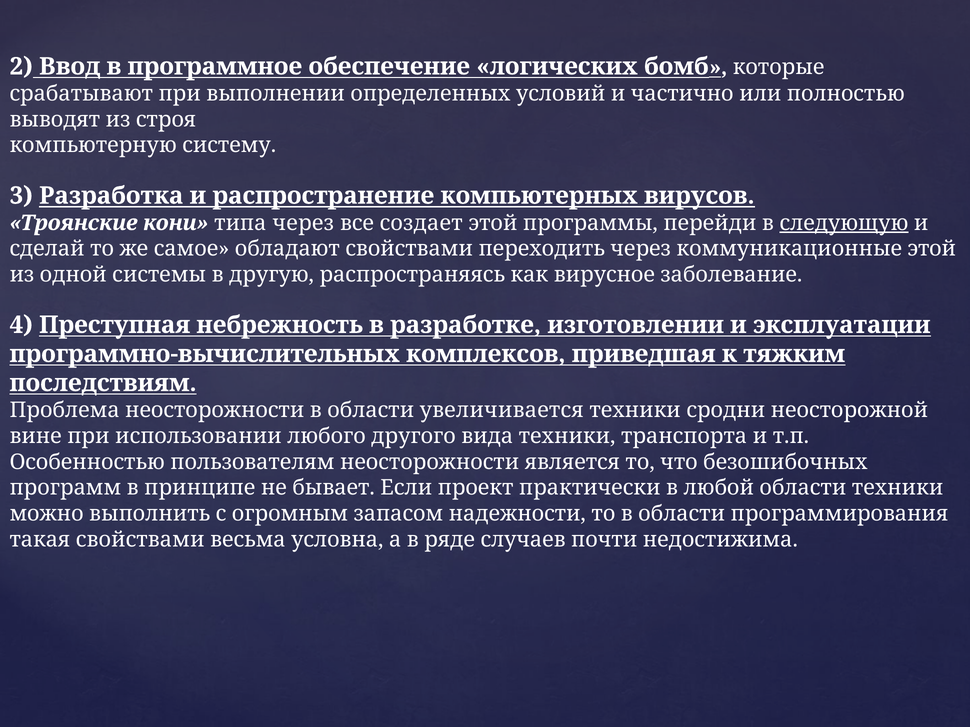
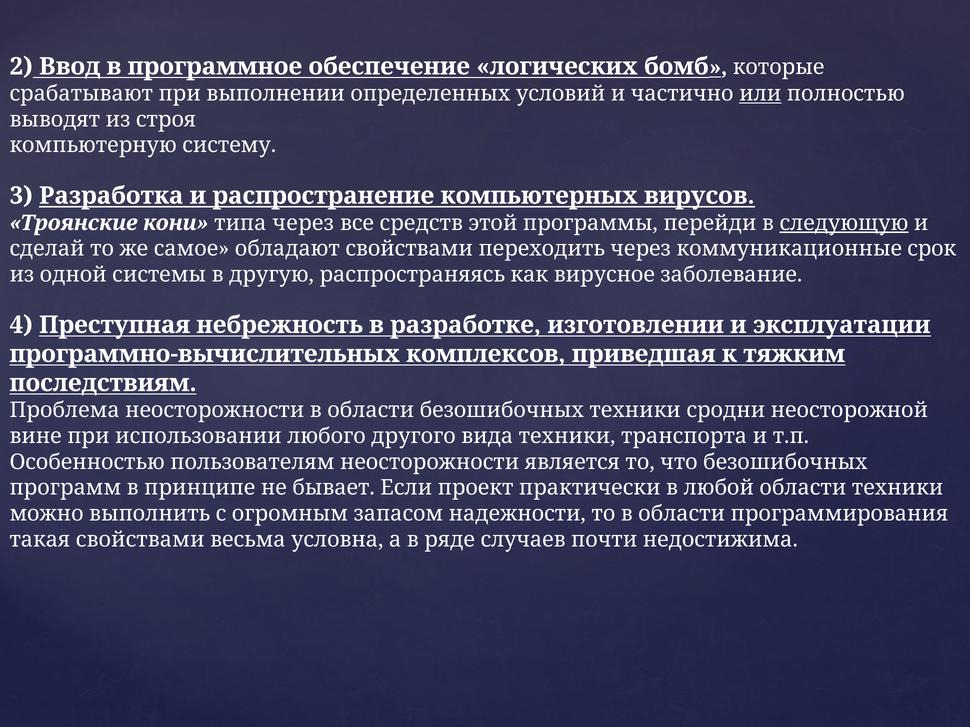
или underline: none -> present
создает: создает -> средств
коммуникационные этой: этой -> срок
области увеличивается: увеличивается -> безошибочных
